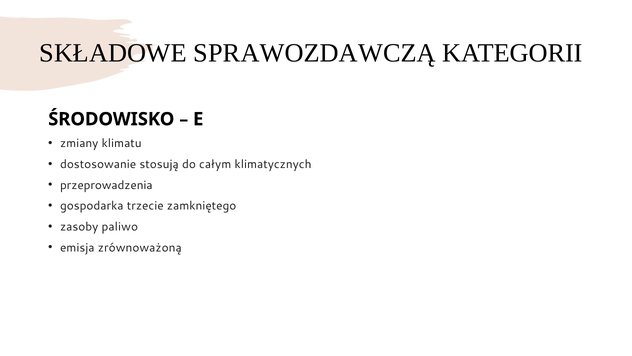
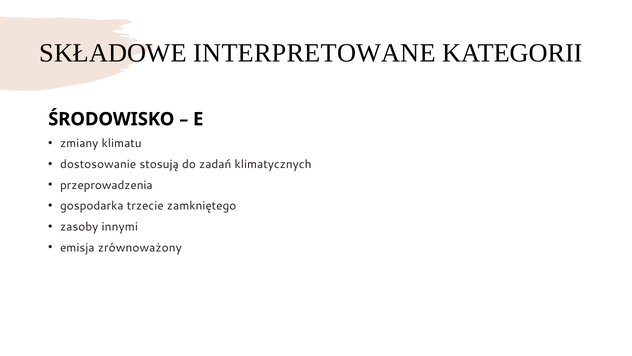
SPRAWOZDAWCZĄ: SPRAWOZDAWCZĄ -> INTERPRETOWANE
całym: całym -> zadań
paliwo: paliwo -> innymi
zrównoważoną: zrównoważoną -> zrównoważony
